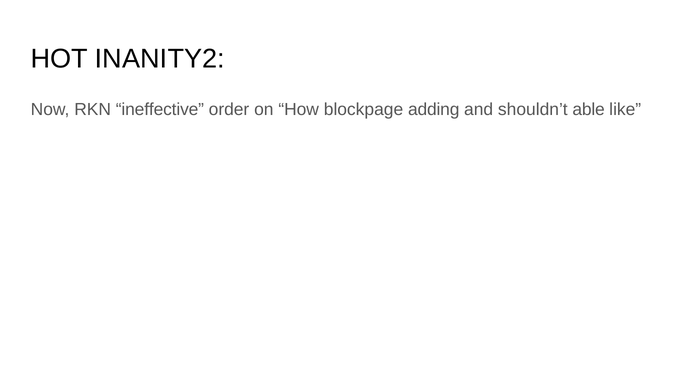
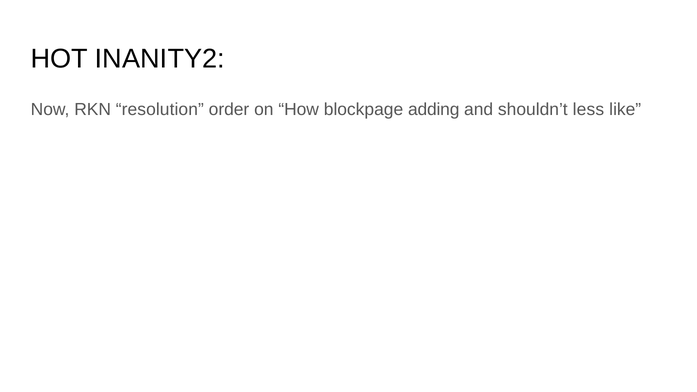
ineffective: ineffective -> resolution
able: able -> less
